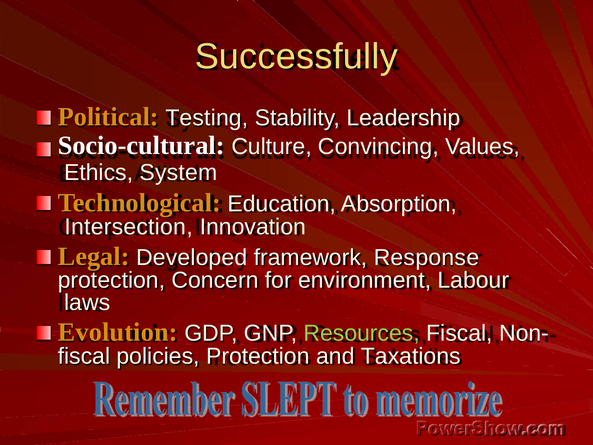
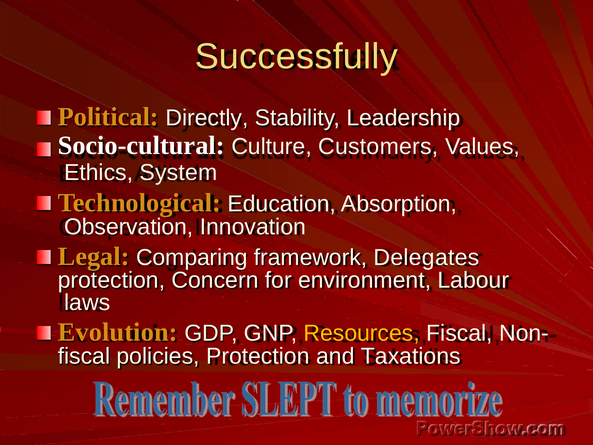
Testing: Testing -> Directly
Convincing: Convincing -> Customers
Intersection: Intersection -> Observation
Developed: Developed -> Comparing
Response: Response -> Delegates
Resources colour: light green -> yellow
